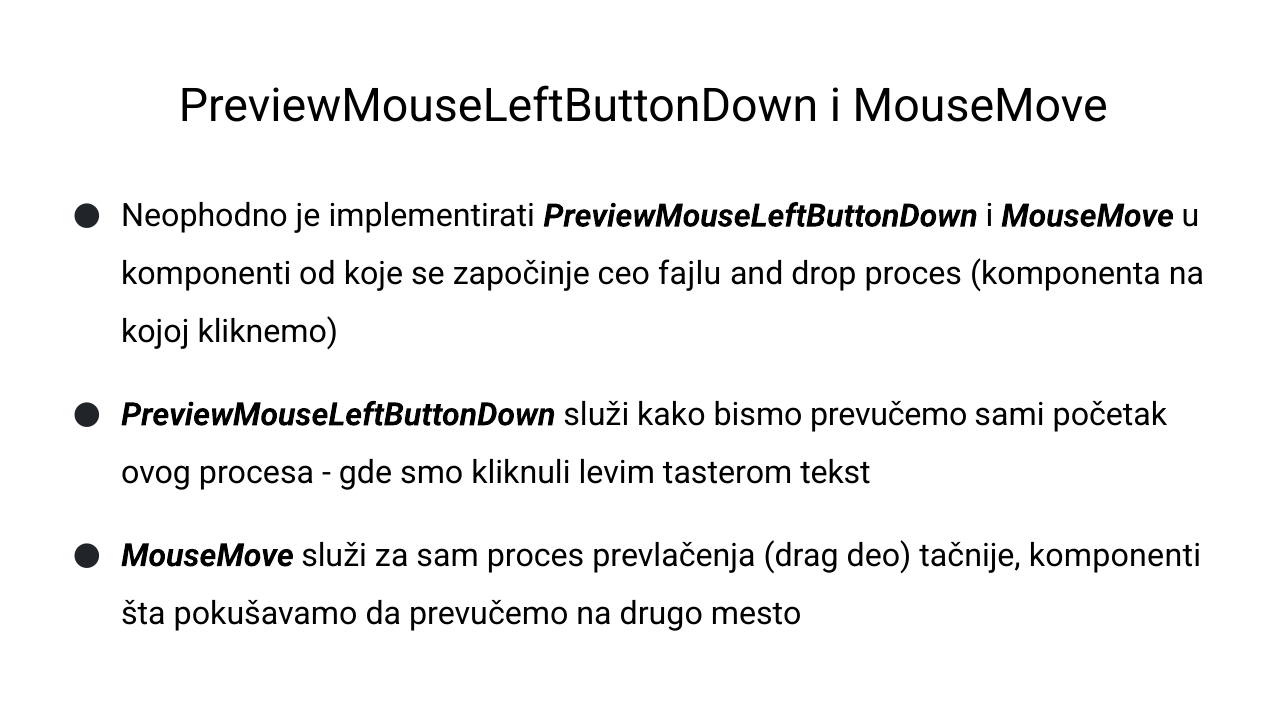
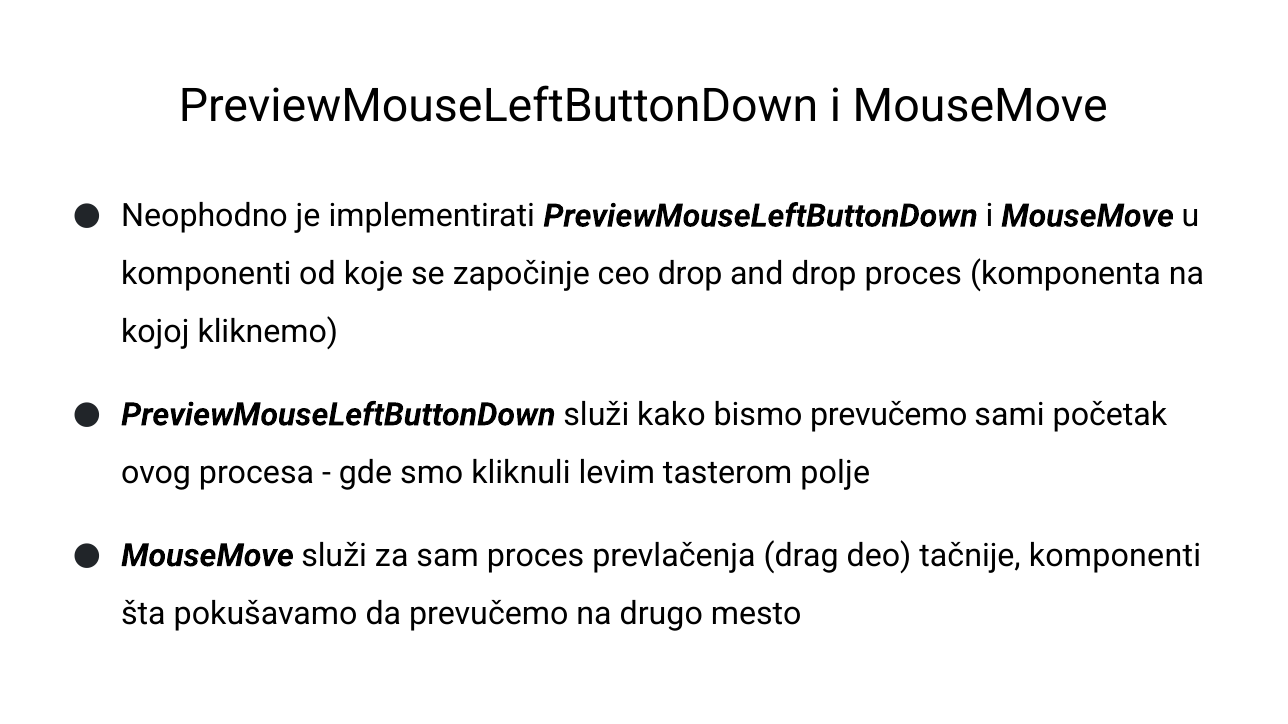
ceo fajlu: fajlu -> drop
tekst: tekst -> polje
